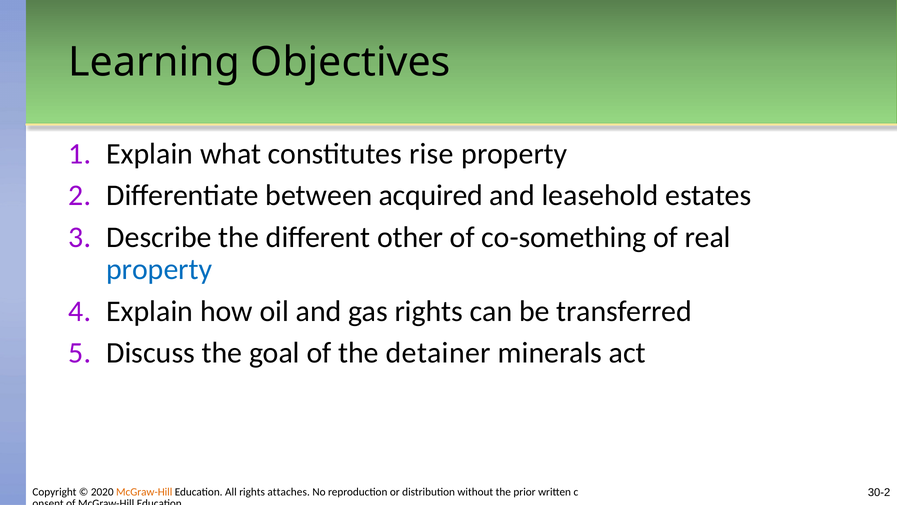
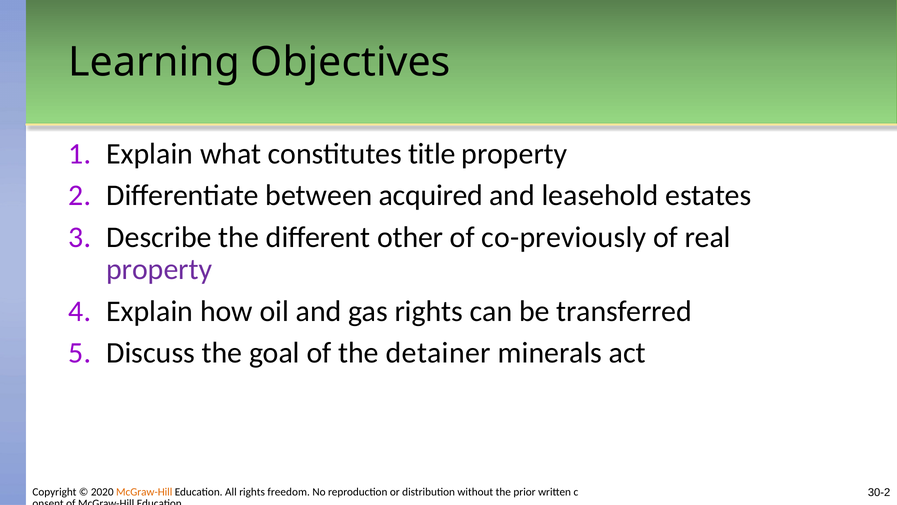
rise: rise -> title
co-something: co-something -> co-previously
property at (159, 269) colour: blue -> purple
attaches: attaches -> freedom
